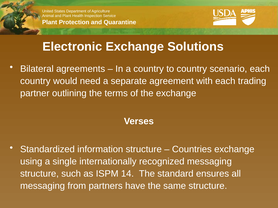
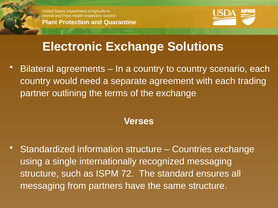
14: 14 -> 72
